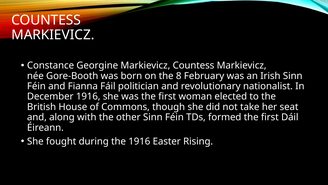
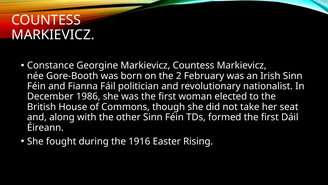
8: 8 -> 2
December 1916: 1916 -> 1986
